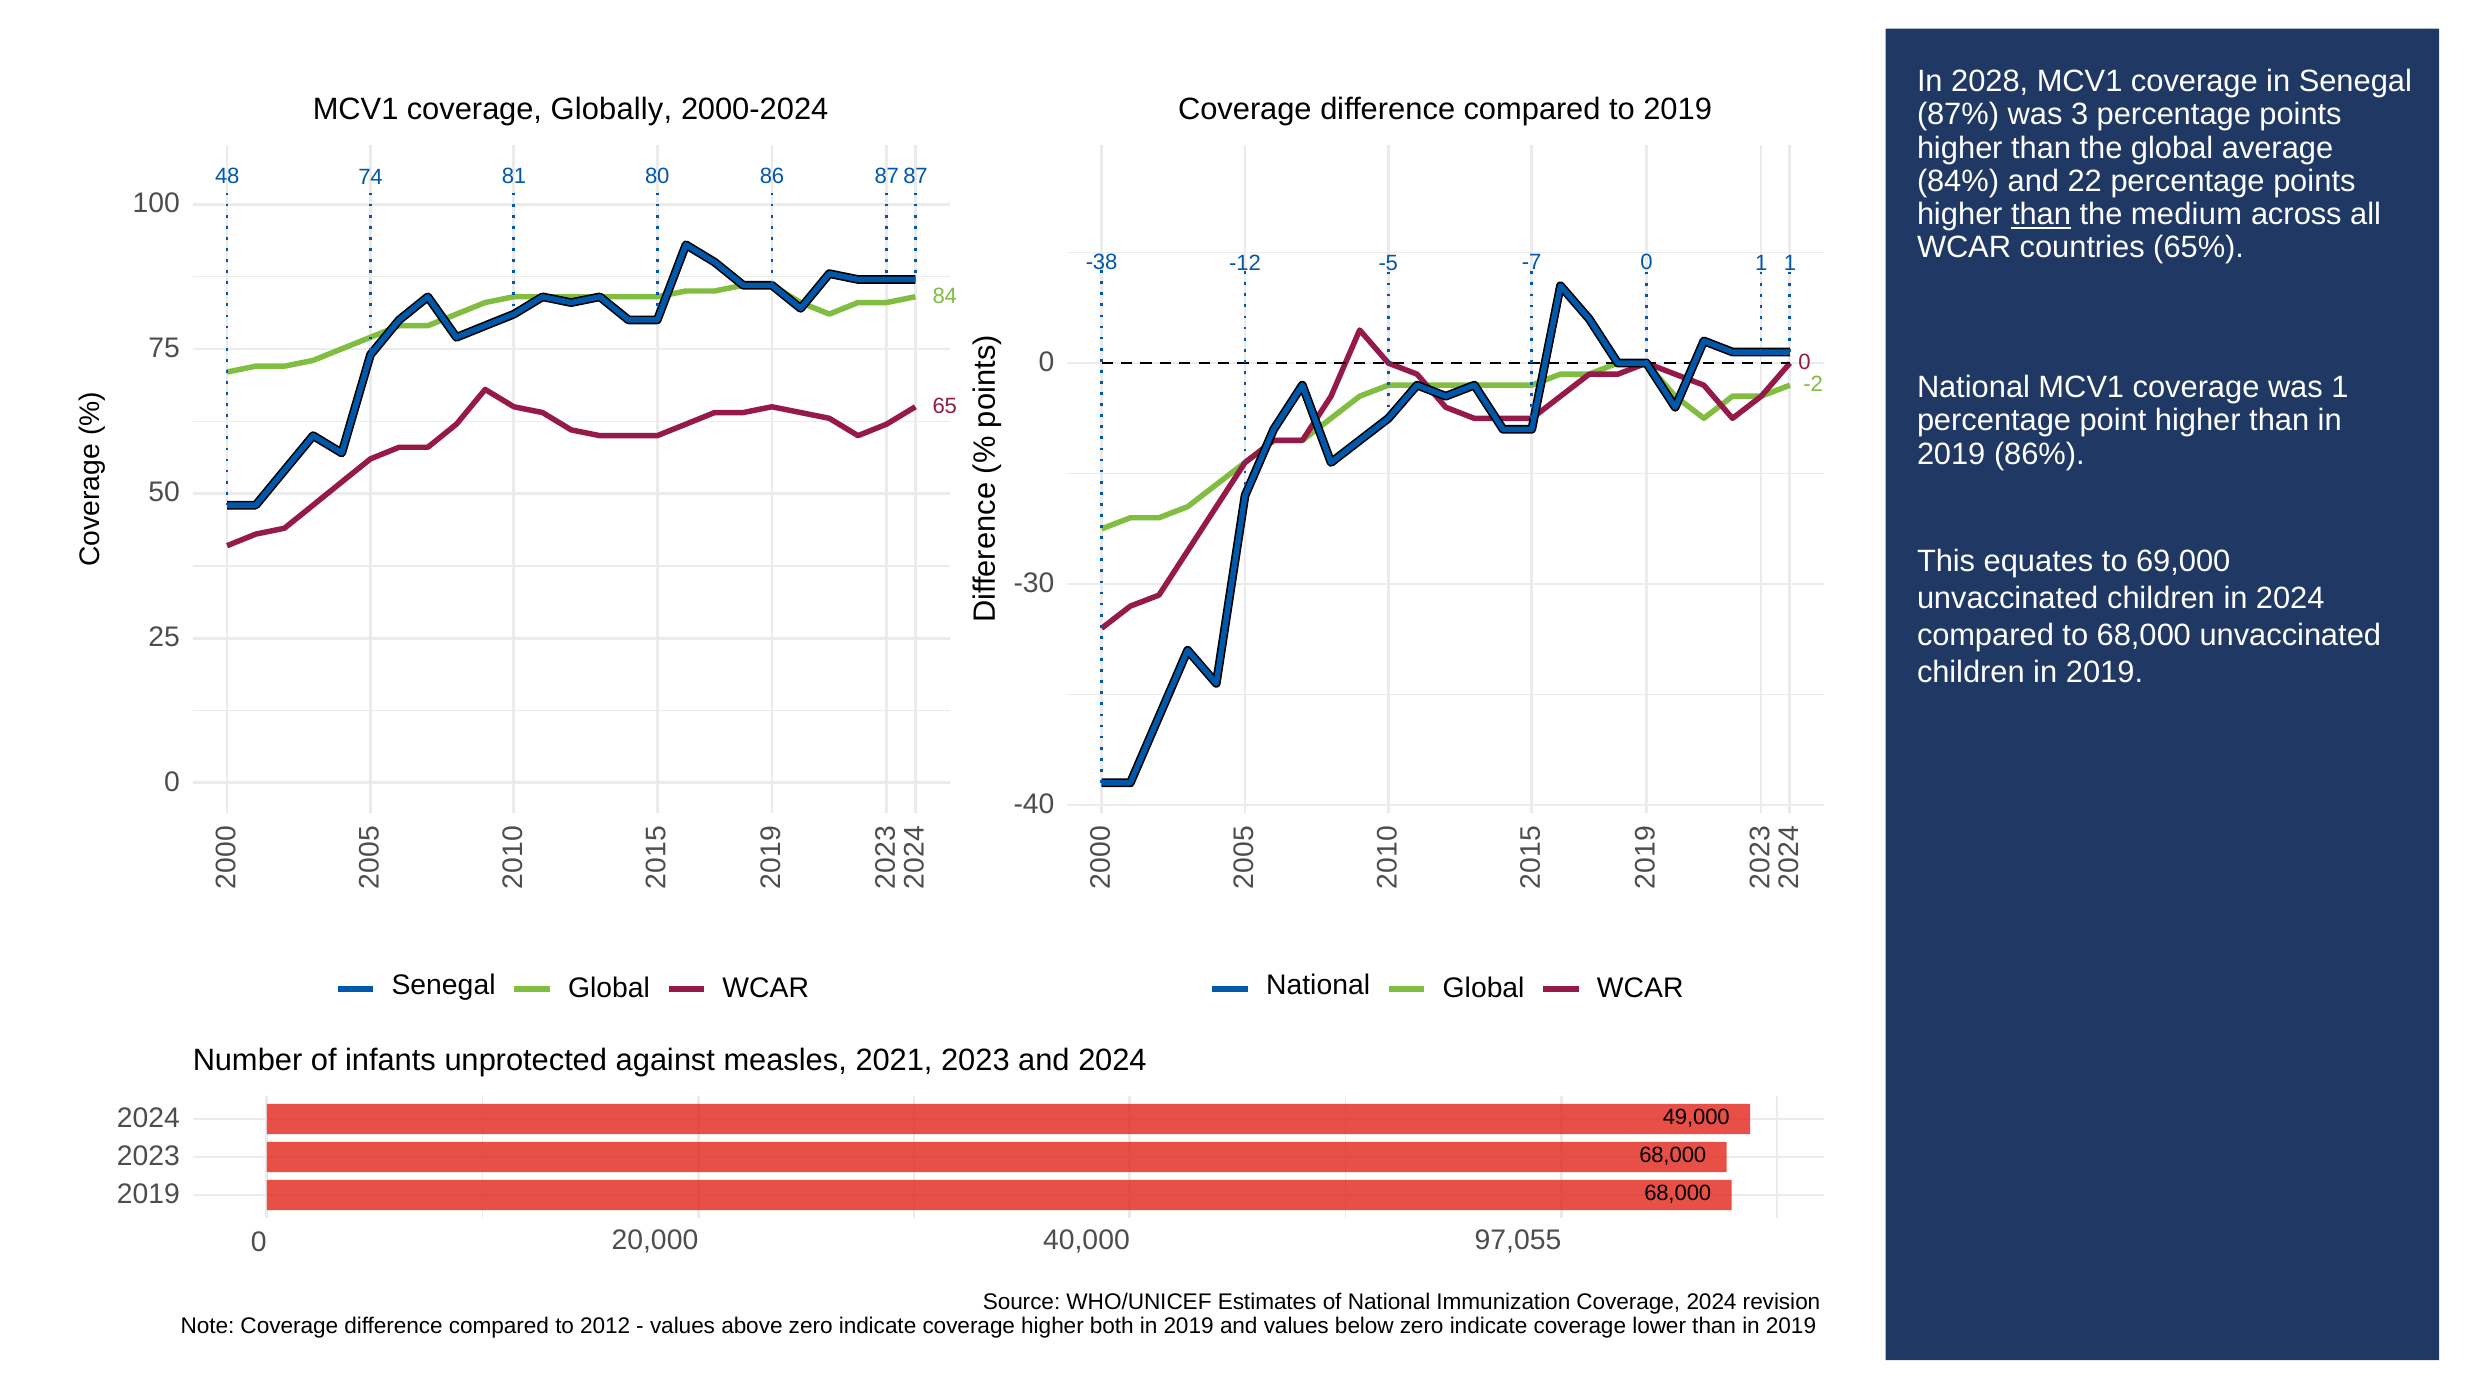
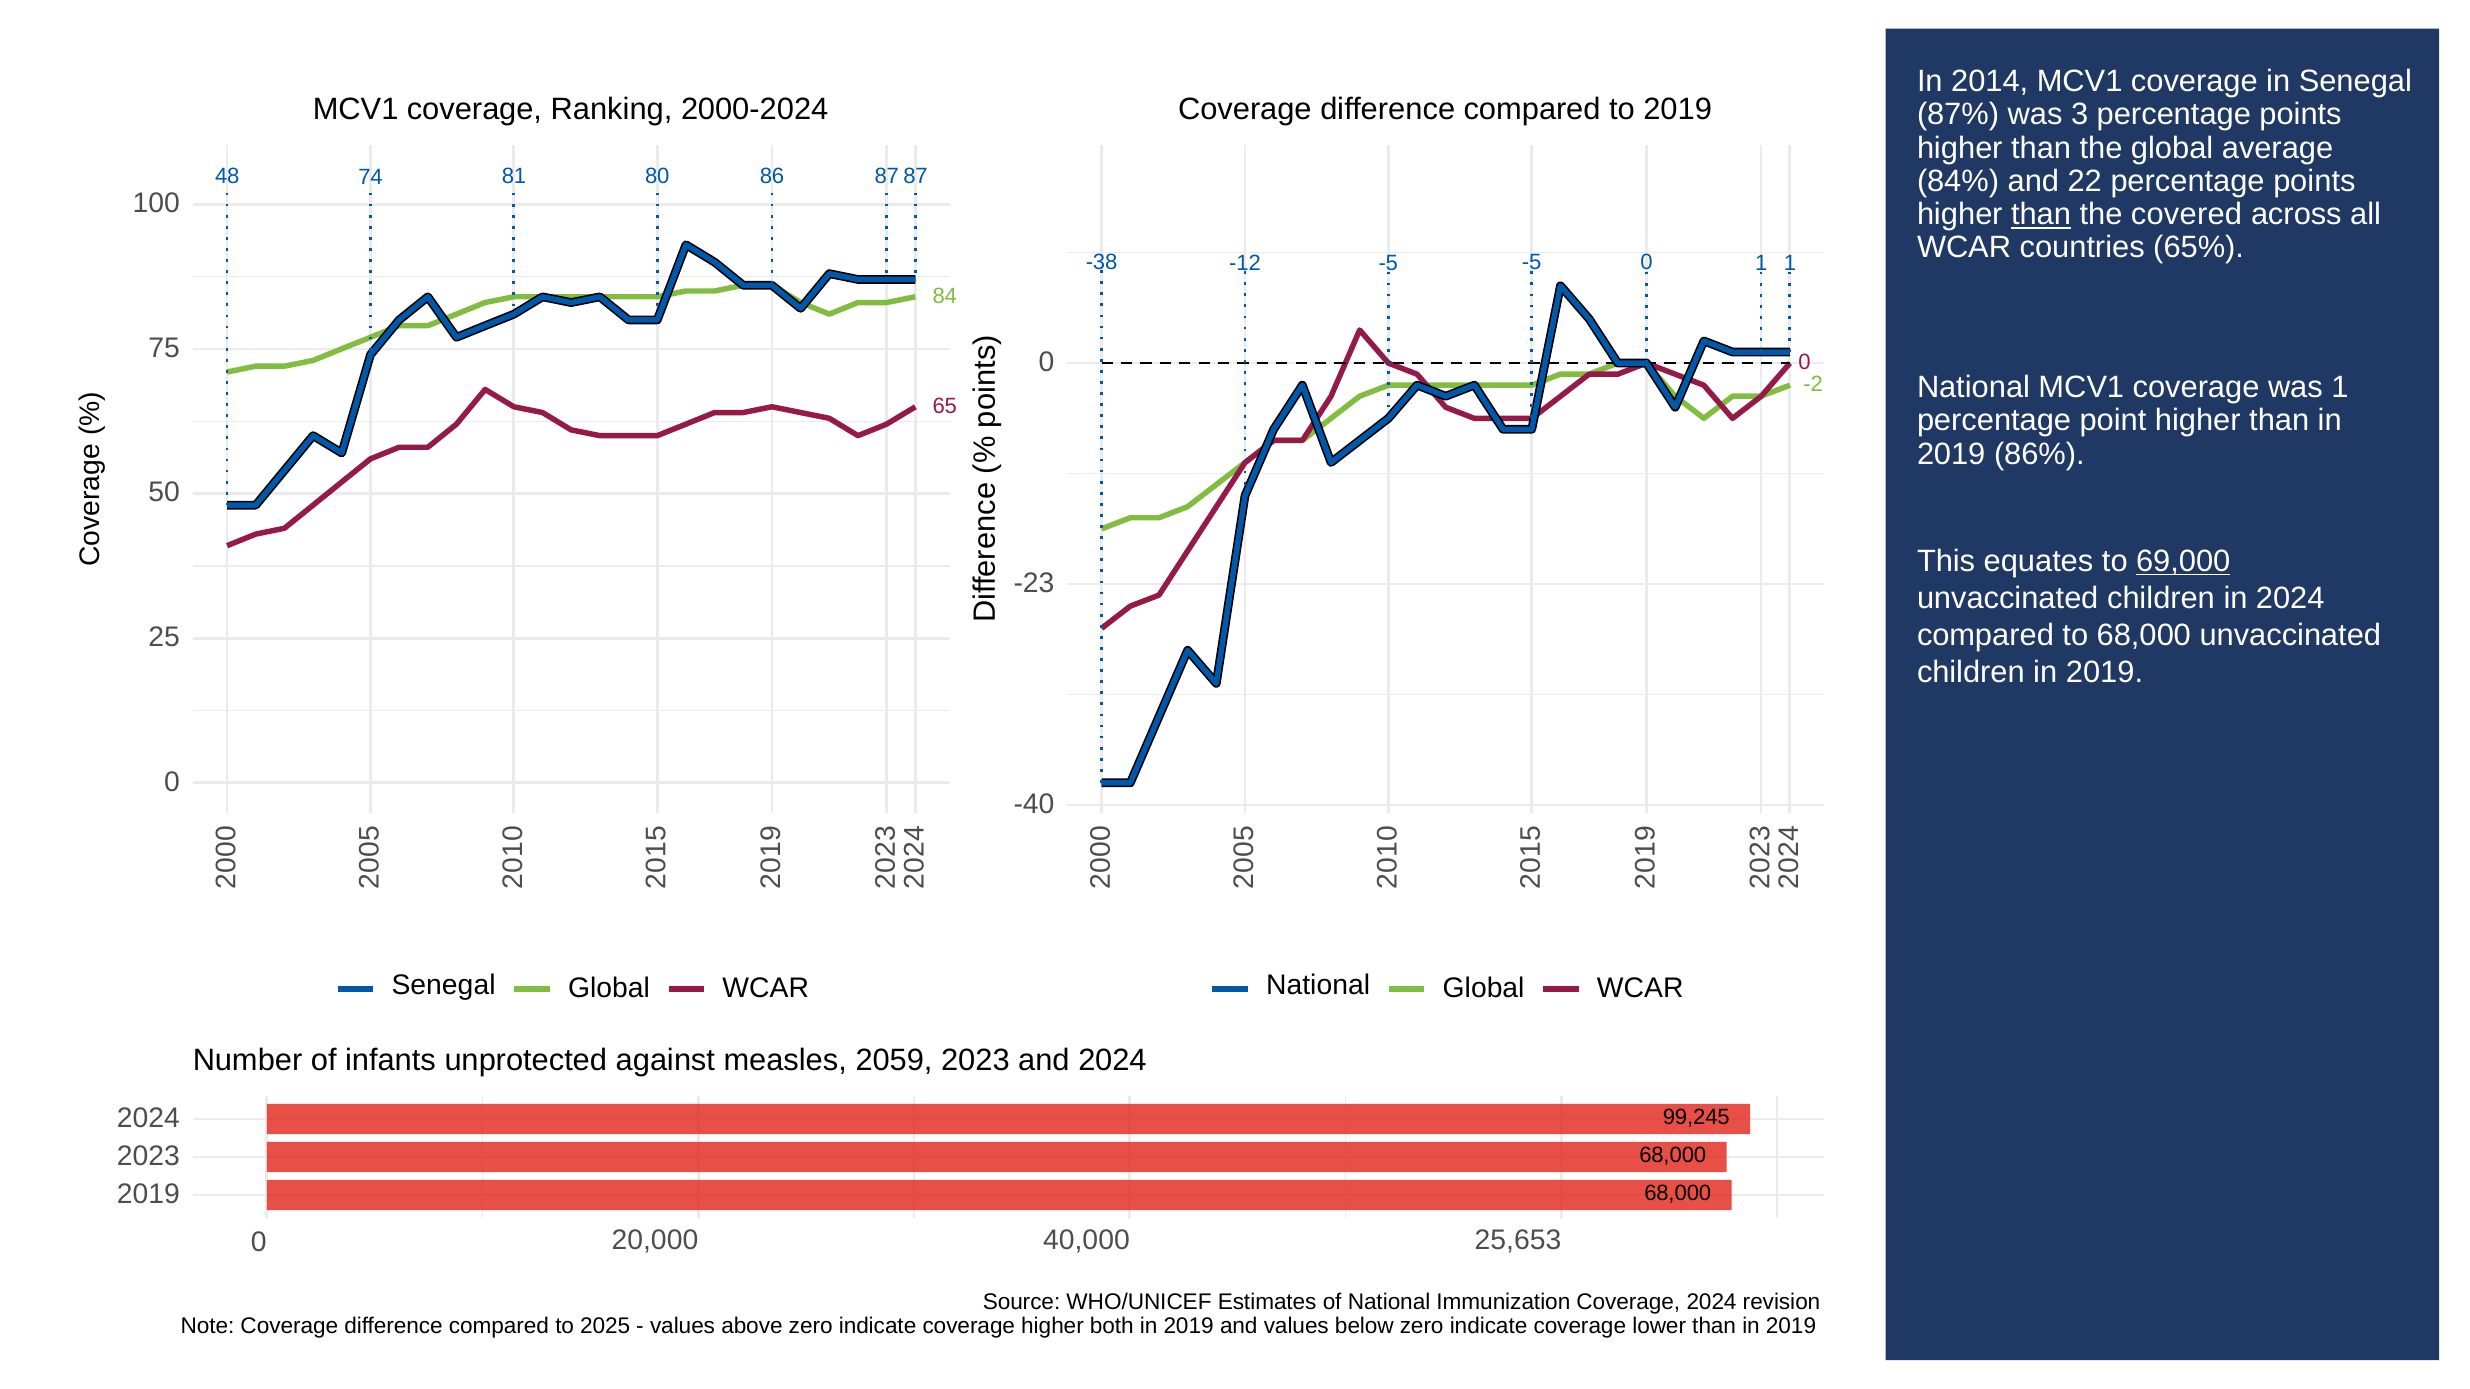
2028: 2028 -> 2014
Globally: Globally -> Ranking
medium: medium -> covered
-5 -7: -7 -> -5
69,000 underline: none -> present
-30: -30 -> -23
2021: 2021 -> 2059
49,000: 49,000 -> 99,245
97,055: 97,055 -> 25,653
2012: 2012 -> 2025
